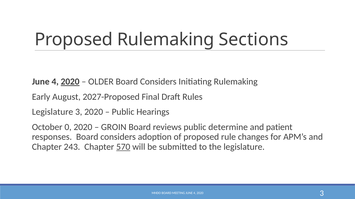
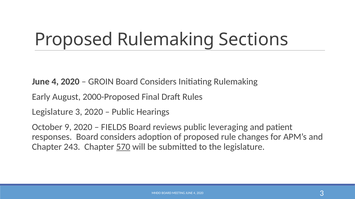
2020 at (70, 82) underline: present -> none
OLDER: OLDER -> GROIN
2027-Proposed: 2027-Proposed -> 2000-Proposed
0: 0 -> 9
GROIN: GROIN -> FIELDS
determine: determine -> leveraging
